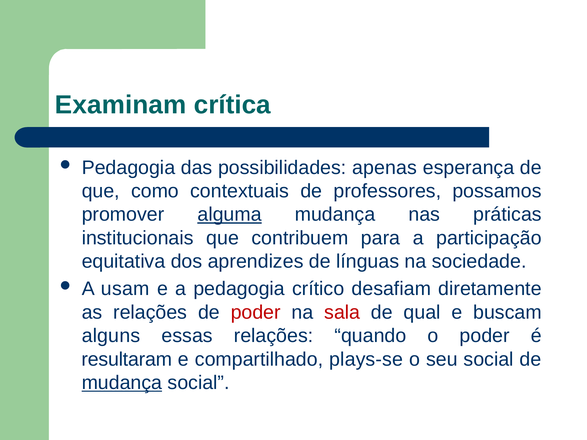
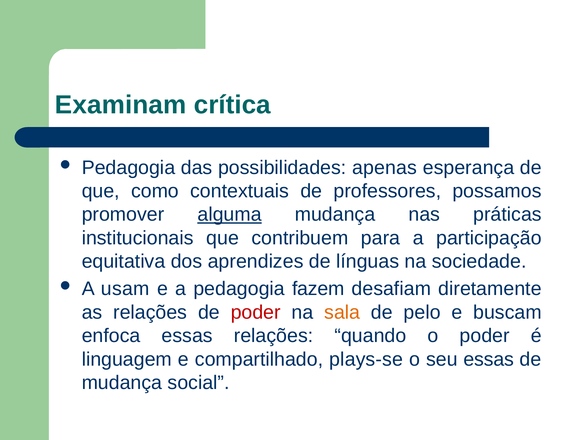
crítico: crítico -> fazem
sala colour: red -> orange
qual: qual -> pelo
alguns: alguns -> enfoca
resultaram: resultaram -> linguagem
seu social: social -> essas
mudança at (122, 383) underline: present -> none
